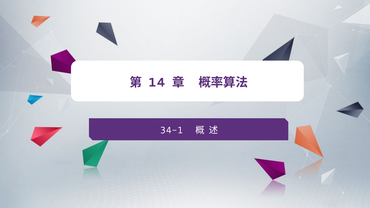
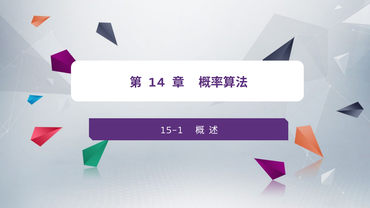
34-1: 34-1 -> 15-1
